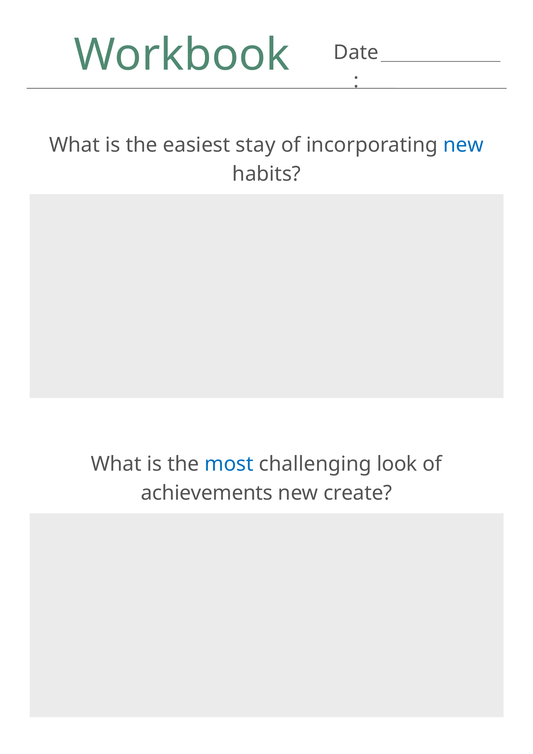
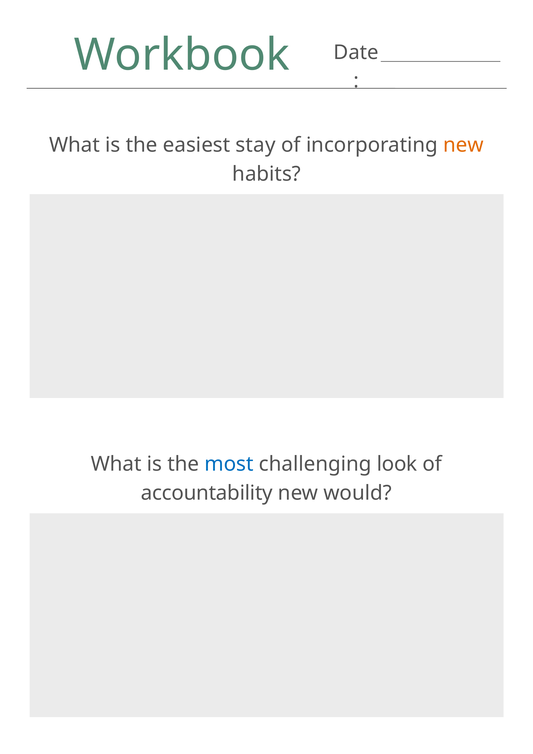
new at (463, 145) colour: blue -> orange
achievements: achievements -> accountability
create: create -> would
